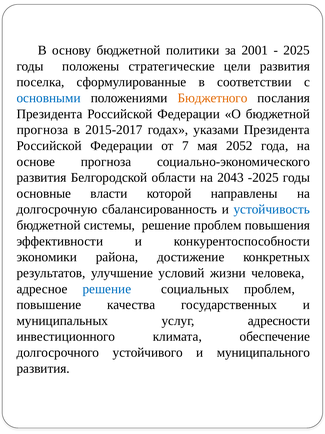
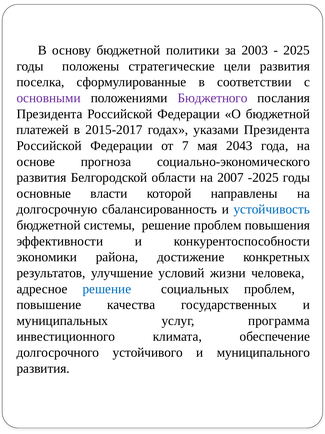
2001: 2001 -> 2003
основными colour: blue -> purple
Бюджетного colour: orange -> purple
прогноза at (43, 130): прогноза -> платежей
2052: 2052 -> 2043
2043: 2043 -> 2007
адресности: адресности -> программа
